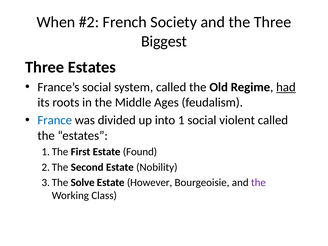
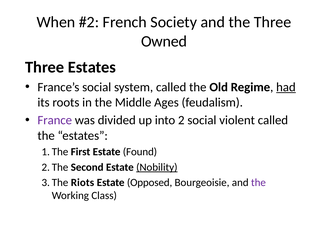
Biggest: Biggest -> Owned
France colour: blue -> purple
1: 1 -> 2
Nobility underline: none -> present
Solve: Solve -> Riots
However: However -> Opposed
